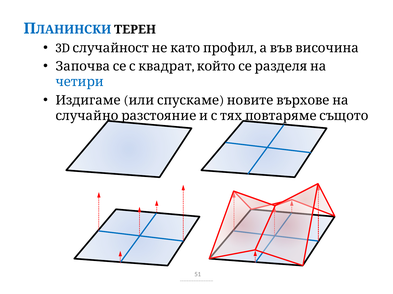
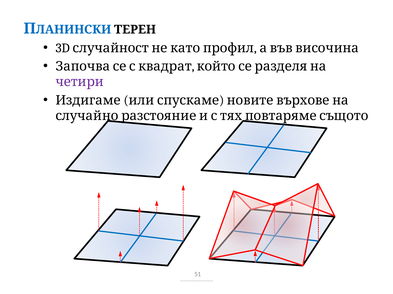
четири colour: blue -> purple
